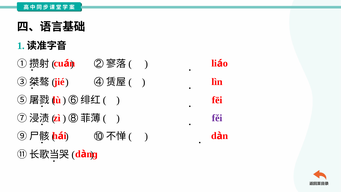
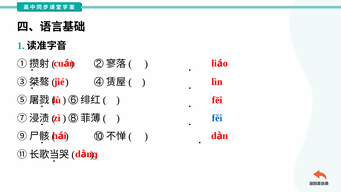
fěi colour: purple -> blue
